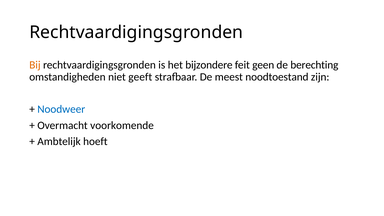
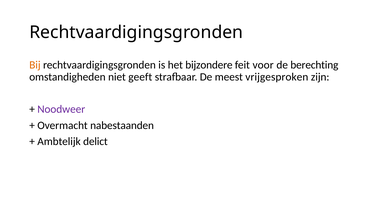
geen: geen -> voor
noodtoestand: noodtoestand -> vrijgesproken
Noodweer colour: blue -> purple
voorkomende: voorkomende -> nabestaanden
hoeft: hoeft -> delict
